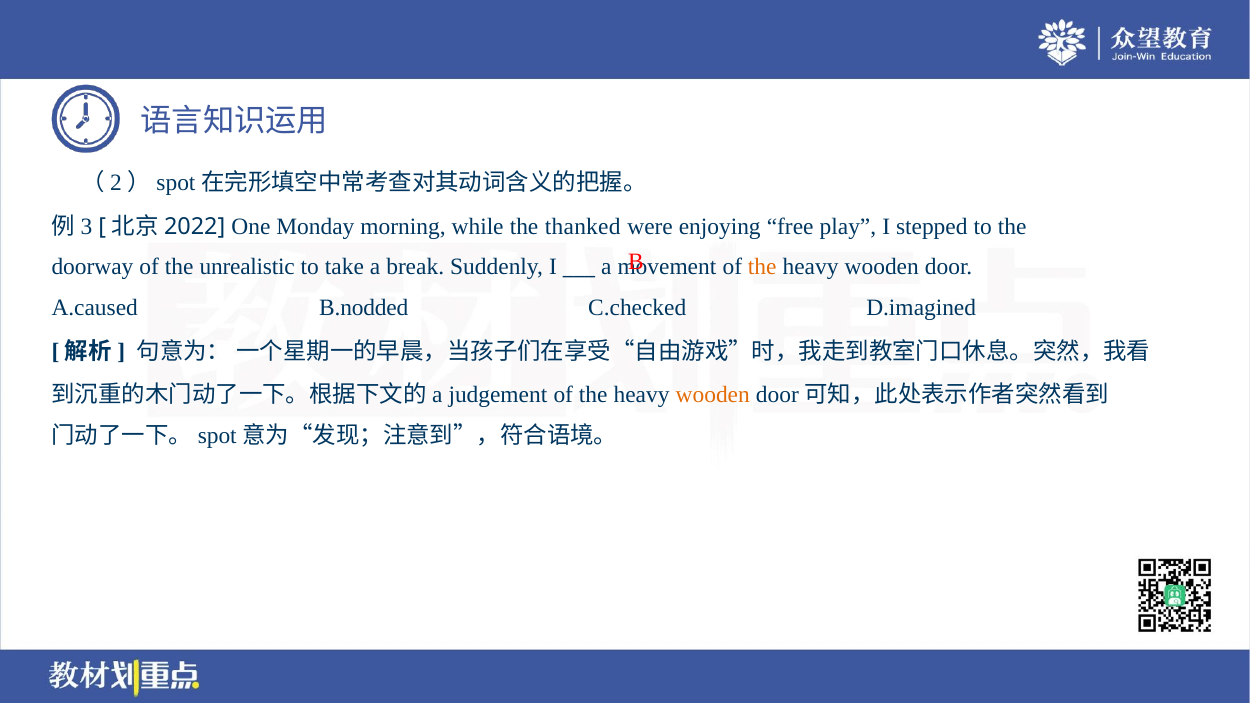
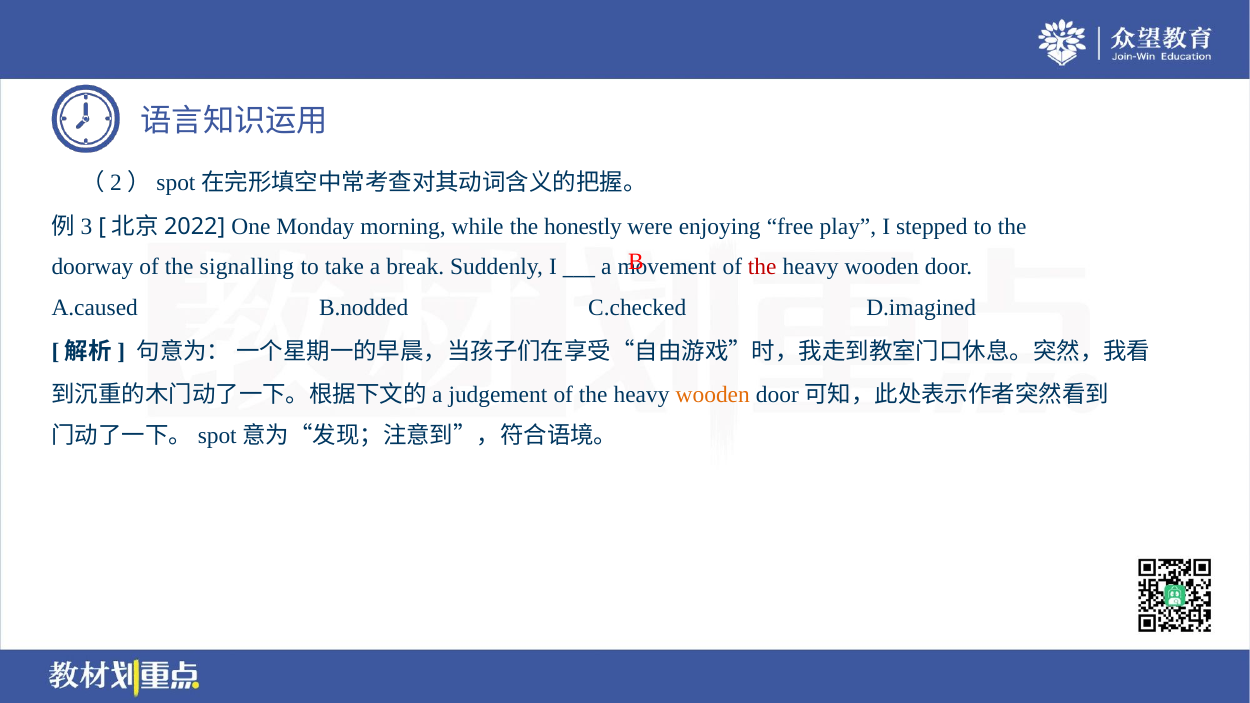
thanked: thanked -> honestly
unrealistic: unrealistic -> signalling
the at (762, 267) colour: orange -> red
